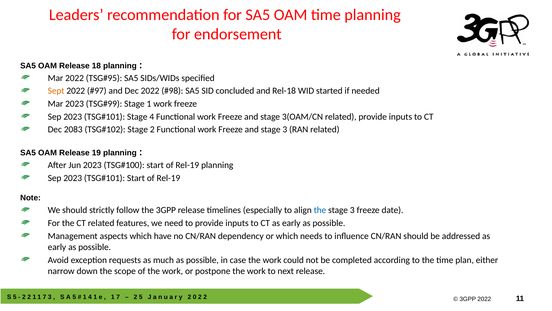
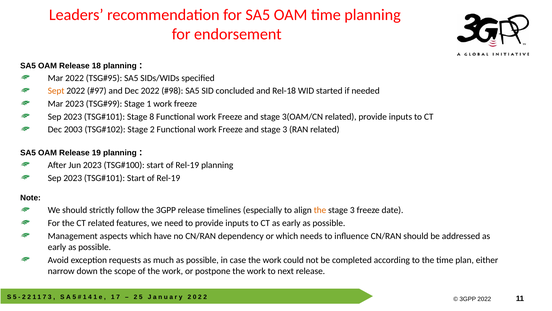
Stage 4: 4 -> 8
2083: 2083 -> 2003
the at (320, 210) colour: blue -> orange
